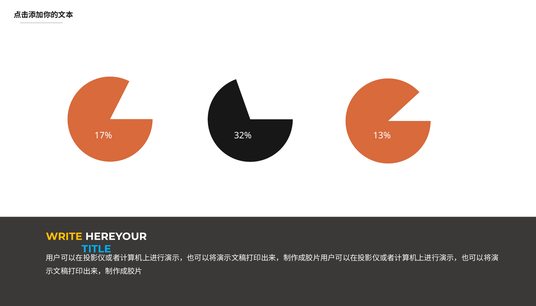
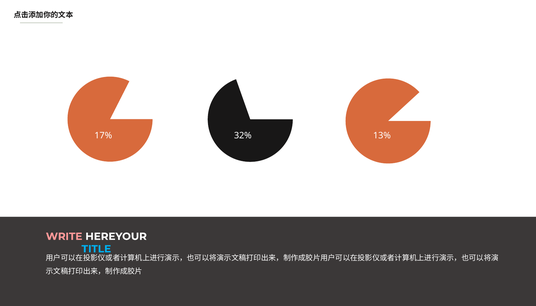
WRITE colour: yellow -> pink
